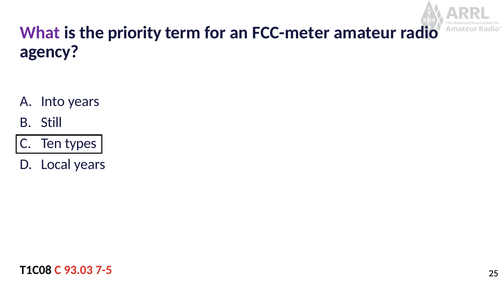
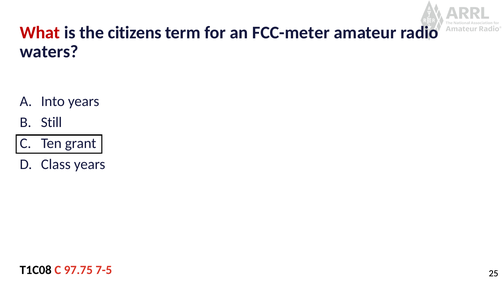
What colour: purple -> red
priority: priority -> citizens
agency: agency -> waters
types: types -> grant
Local: Local -> Class
93.03: 93.03 -> 97.75
